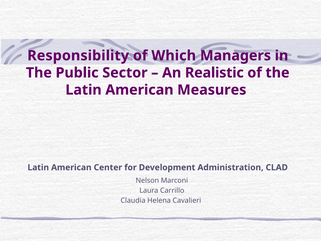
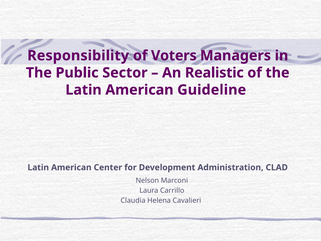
Which: Which -> Voters
Measures: Measures -> Guideline
